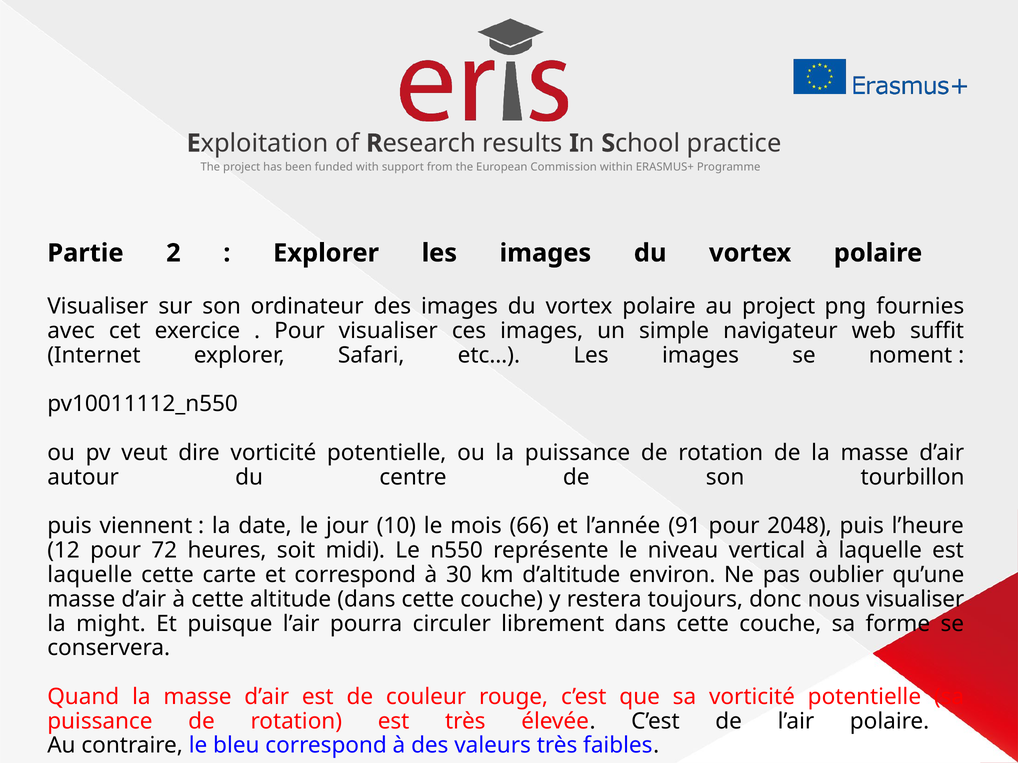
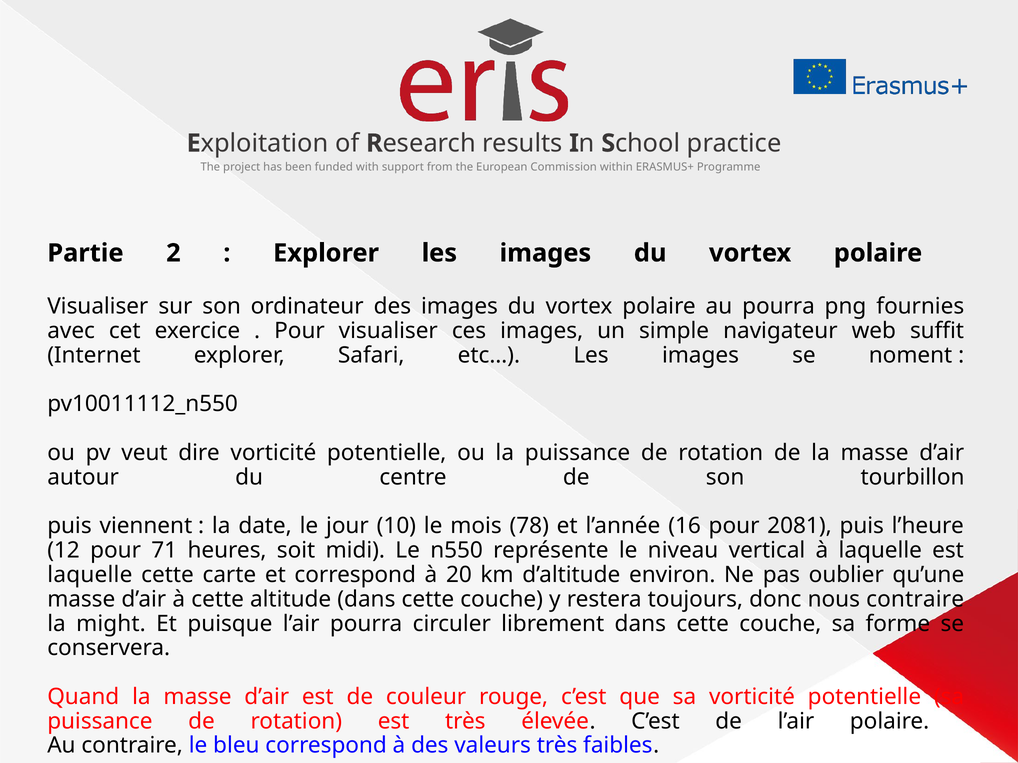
au project: project -> pourra
66: 66 -> 78
91: 91 -> 16
2048: 2048 -> 2081
72: 72 -> 71
30: 30 -> 20
nous visualiser: visualiser -> contraire
